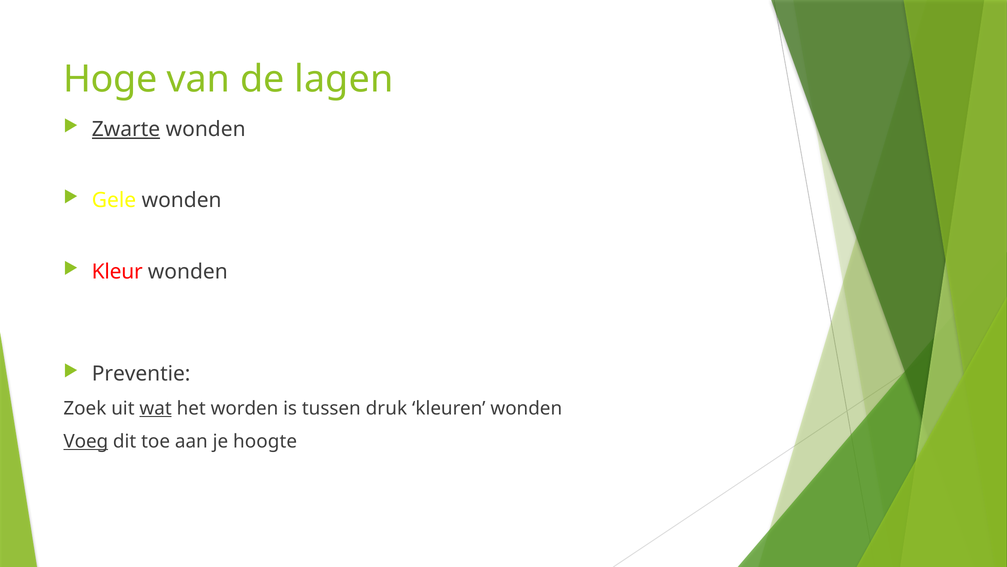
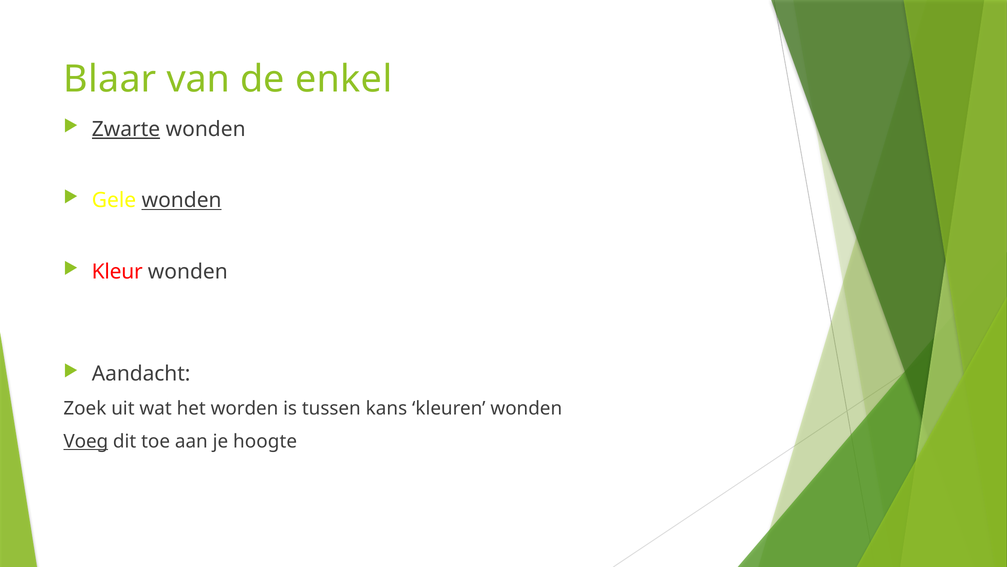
Hoge: Hoge -> Blaar
lagen: lagen -> enkel
wonden at (182, 200) underline: none -> present
Preventie: Preventie -> Aandacht
wat underline: present -> none
druk: druk -> kans
